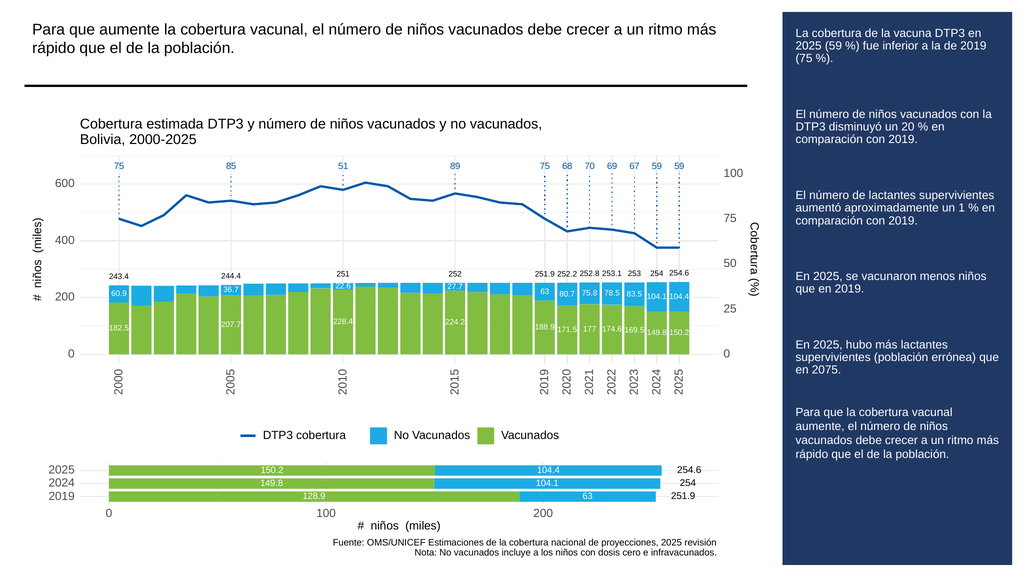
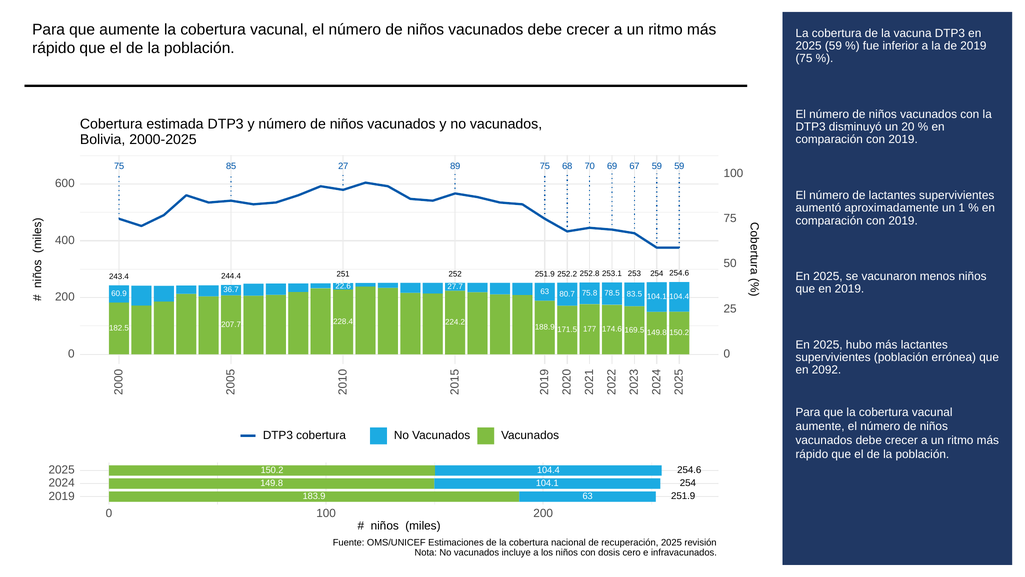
51: 51 -> 27
2075: 2075 -> 2092
128.9: 128.9 -> 183.9
proyecciones: proyecciones -> recuperación
